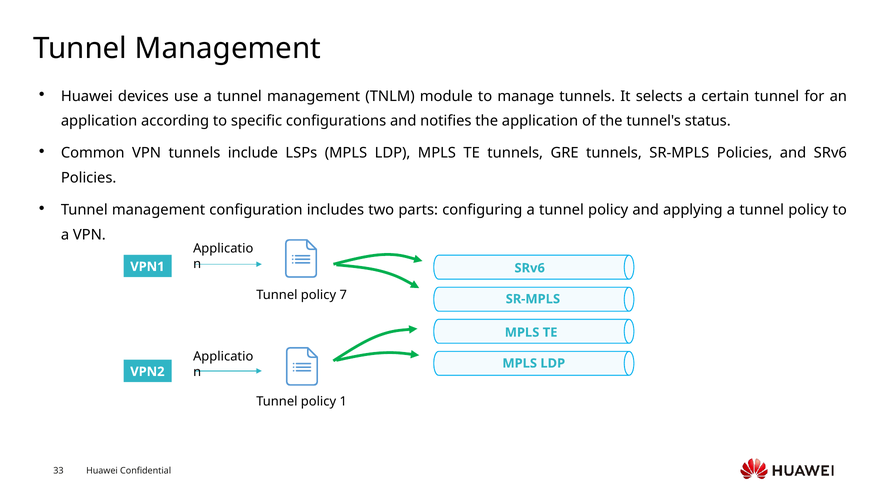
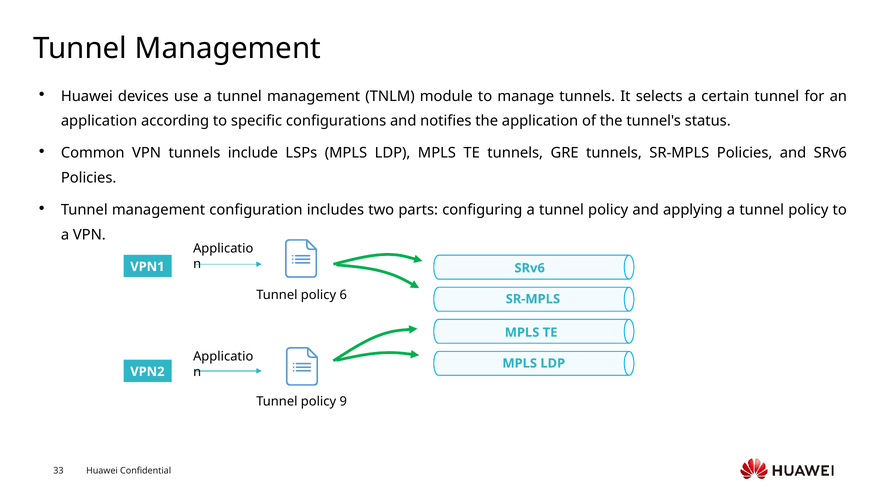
7: 7 -> 6
1: 1 -> 9
